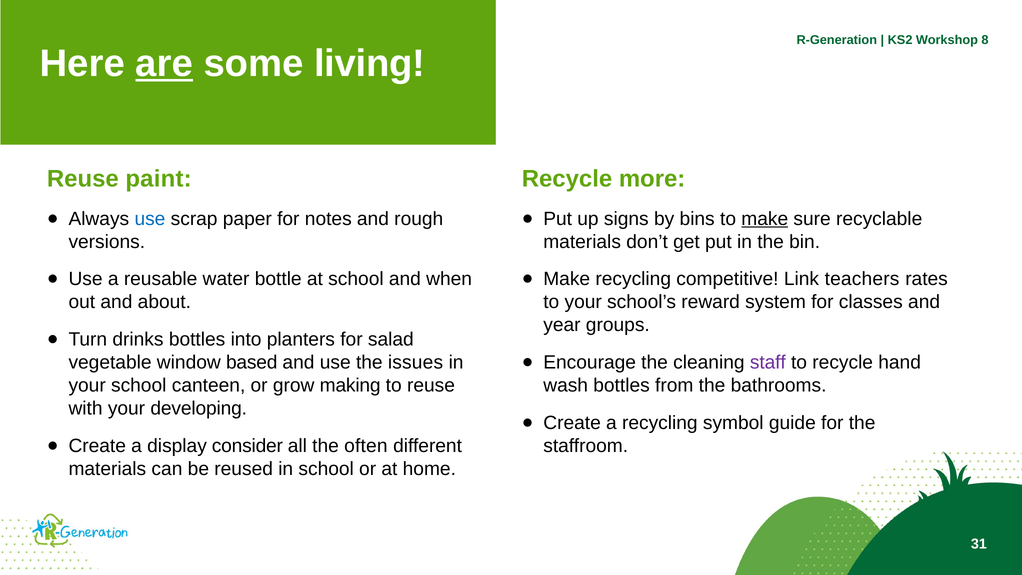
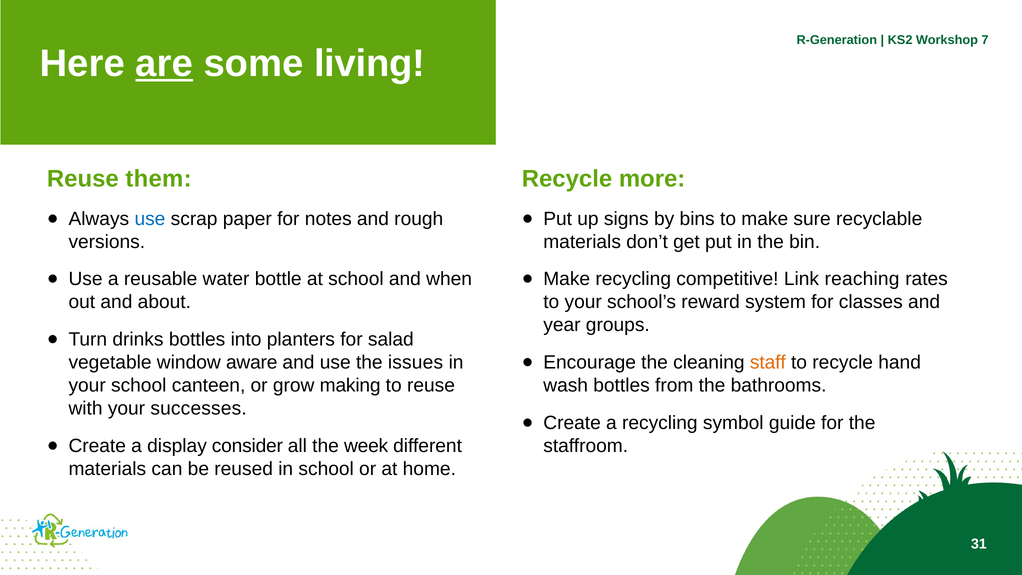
8: 8 -> 7
paint: paint -> them
make at (765, 219) underline: present -> none
teachers: teachers -> reaching
staff colour: purple -> orange
based: based -> aware
developing: developing -> successes
often: often -> week
